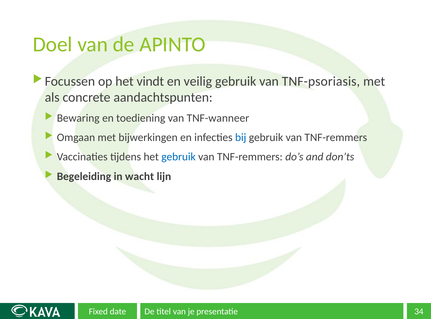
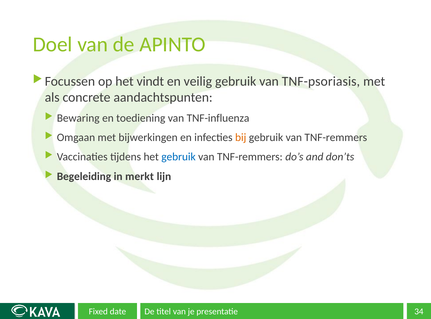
TNF-wanneer: TNF-wanneer -> TNF-influenza
bij colour: blue -> orange
wacht: wacht -> merkt
